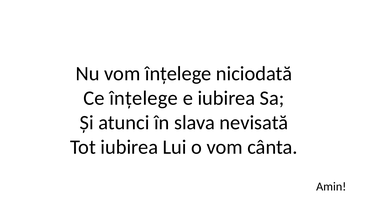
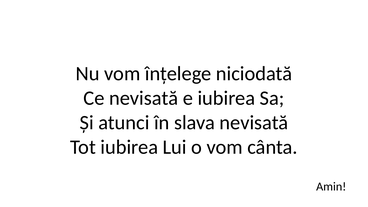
Ce înțelege: înțelege -> nevisată
